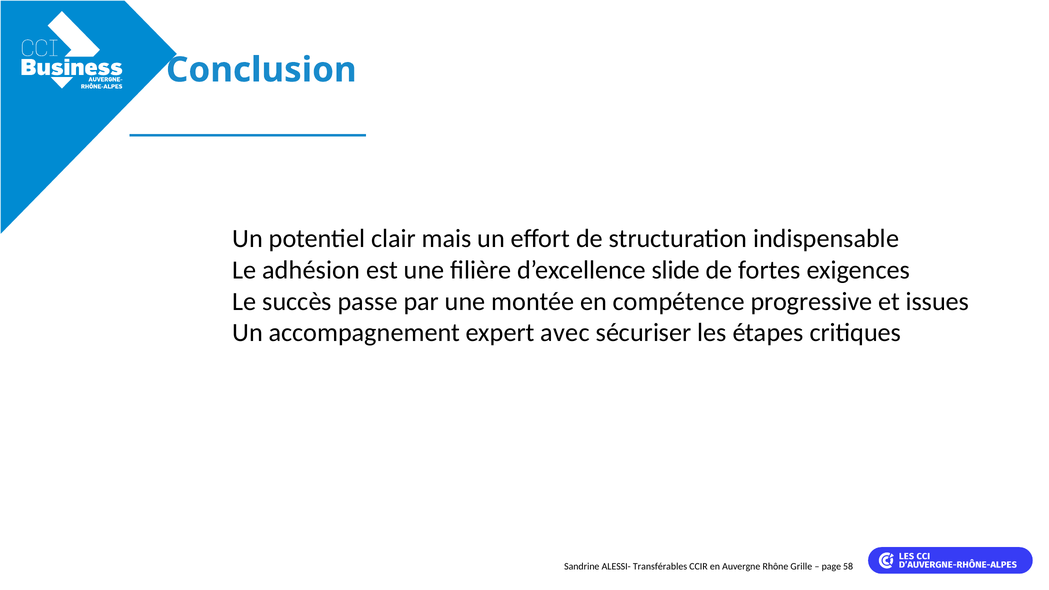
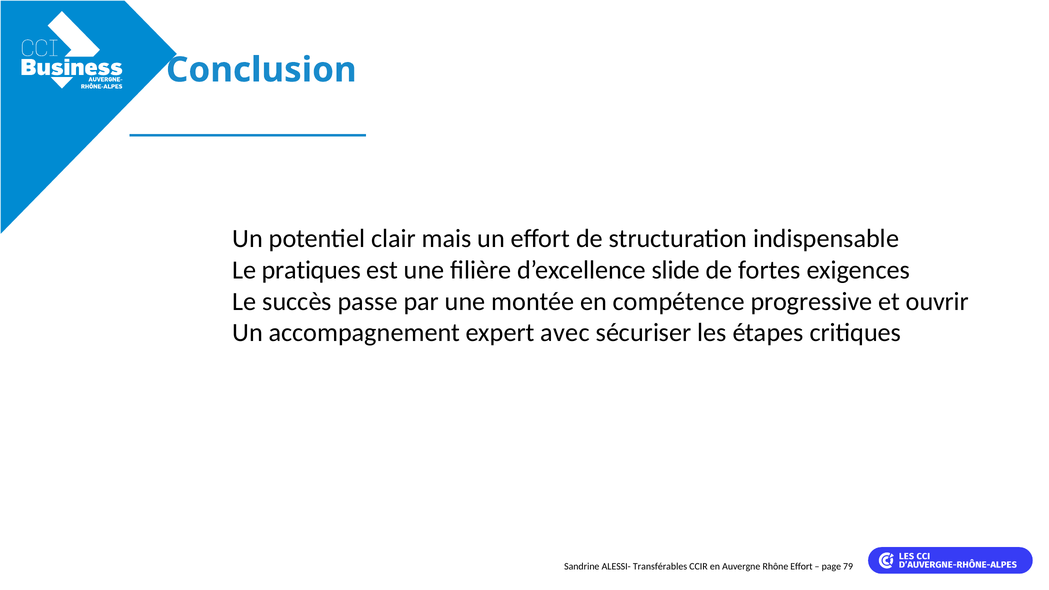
adhésion: adhésion -> pratiques
issues: issues -> ouvrir
Rhône Grille: Grille -> Effort
58: 58 -> 79
